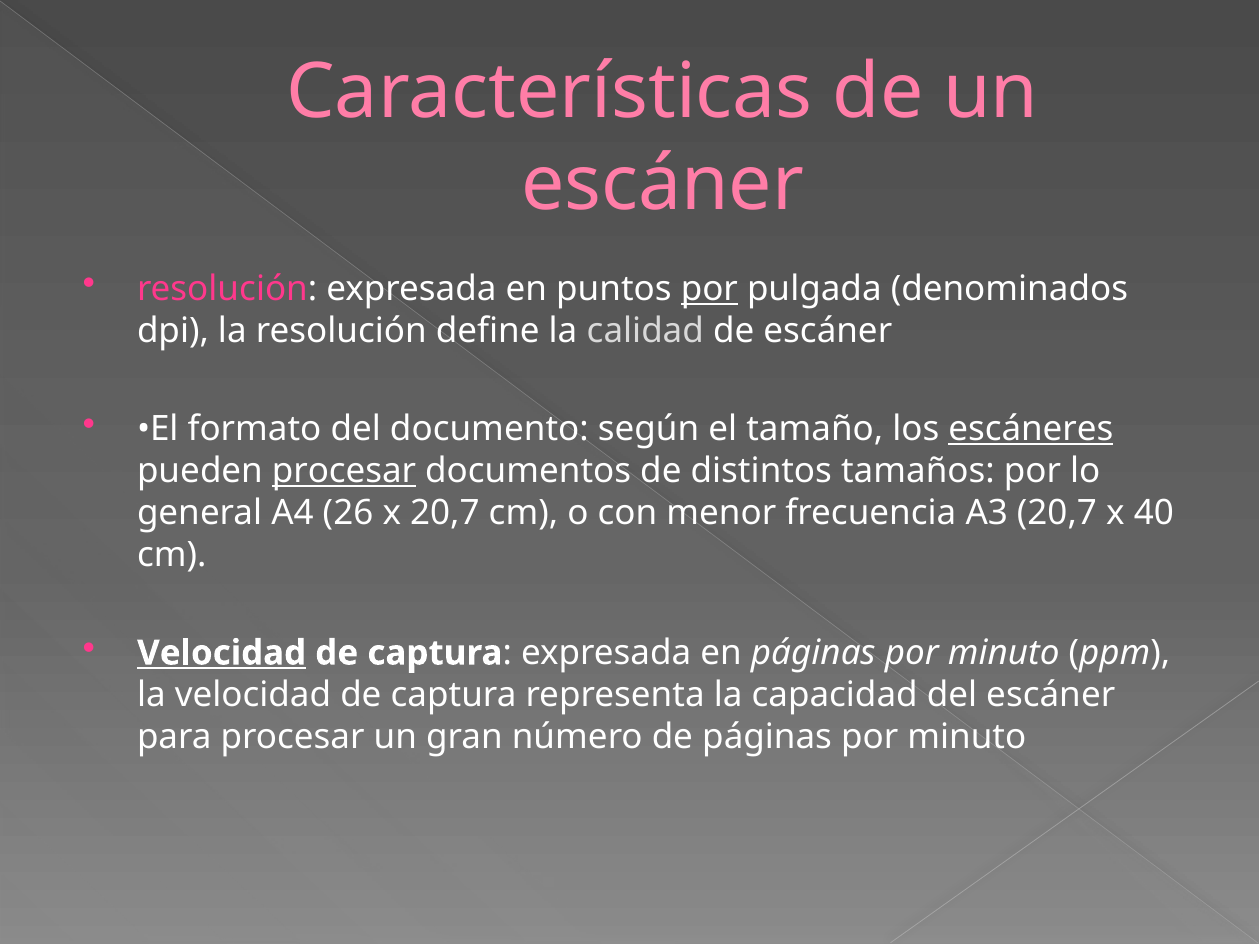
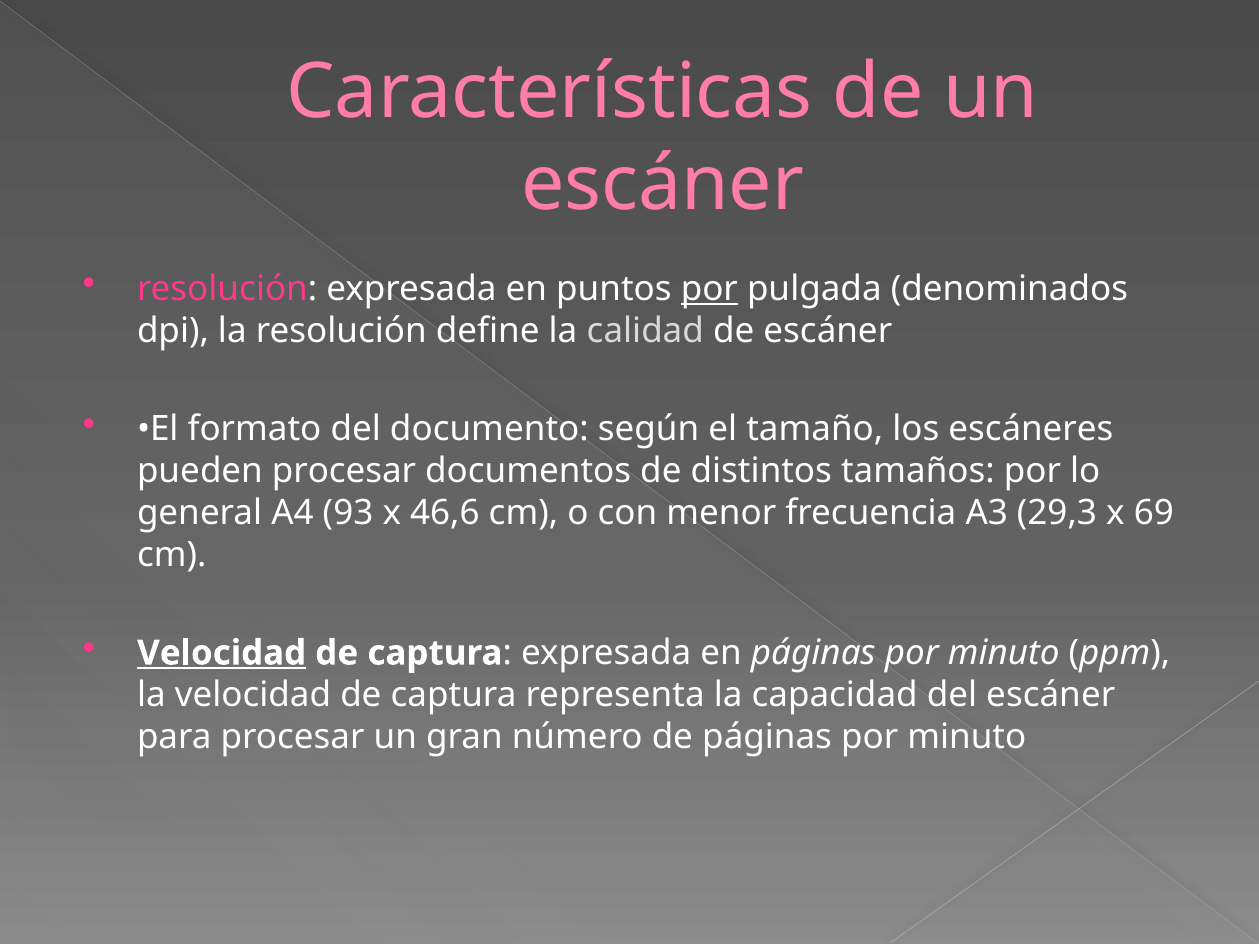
escáneres underline: present -> none
procesar at (344, 471) underline: present -> none
26: 26 -> 93
x 20,7: 20,7 -> 46,6
A3 20,7: 20,7 -> 29,3
40: 40 -> 69
